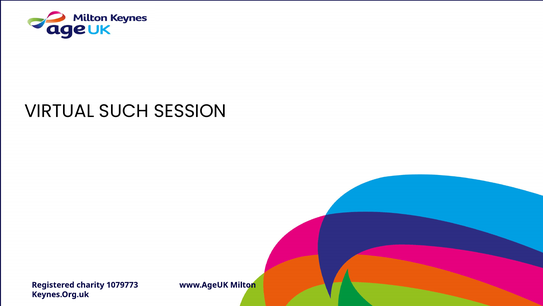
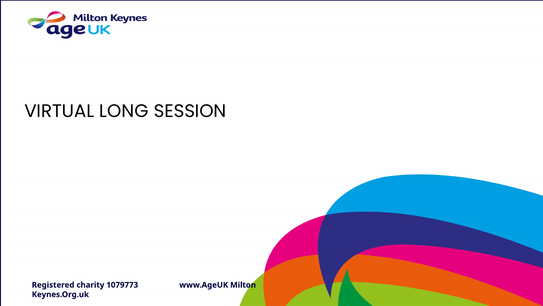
SUCH: SUCH -> LONG
